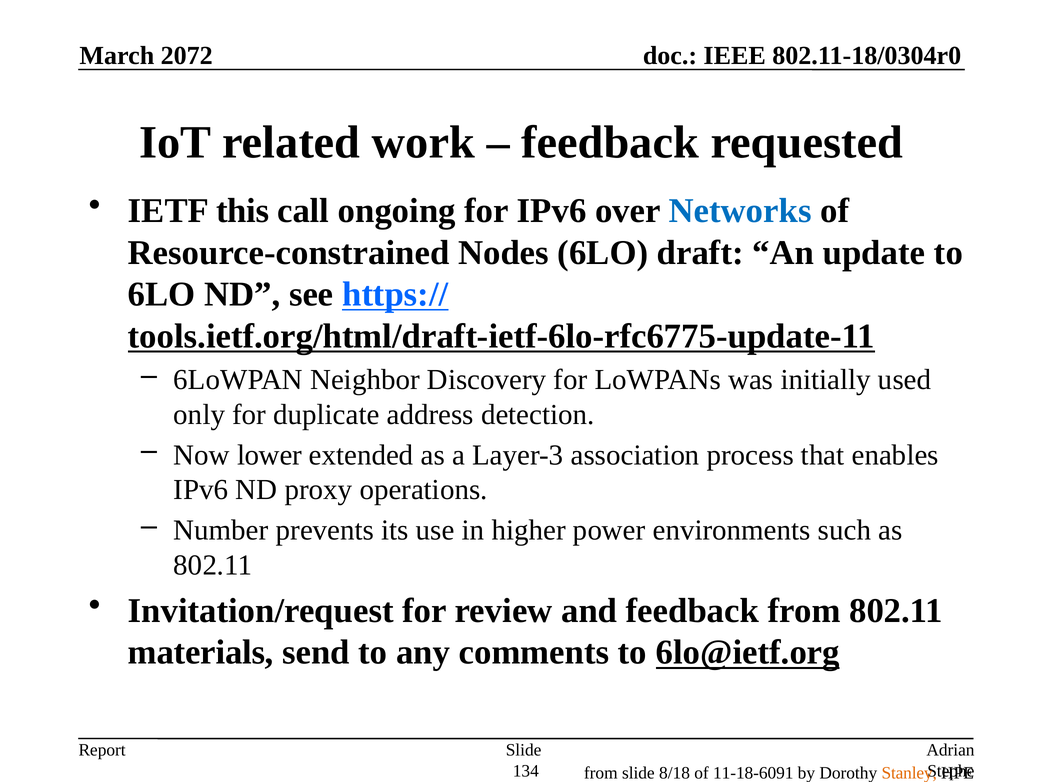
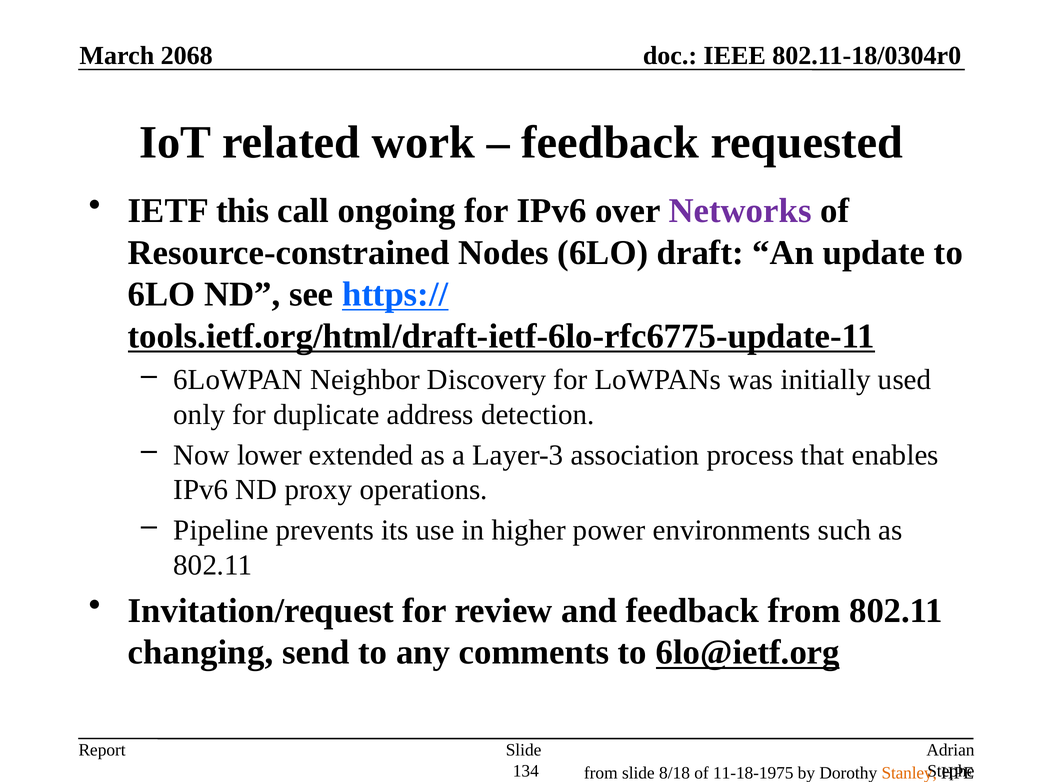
2072: 2072 -> 2068
Networks colour: blue -> purple
Number: Number -> Pipeline
materials: materials -> changing
11-18-6091: 11-18-6091 -> 11-18-1975
